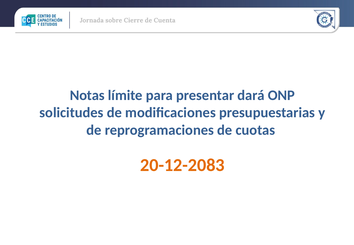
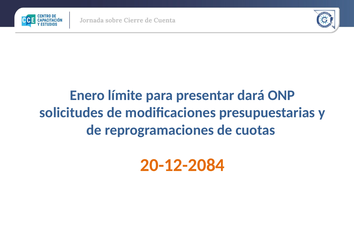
Notas: Notas -> Enero
20-12-2083: 20-12-2083 -> 20-12-2084
